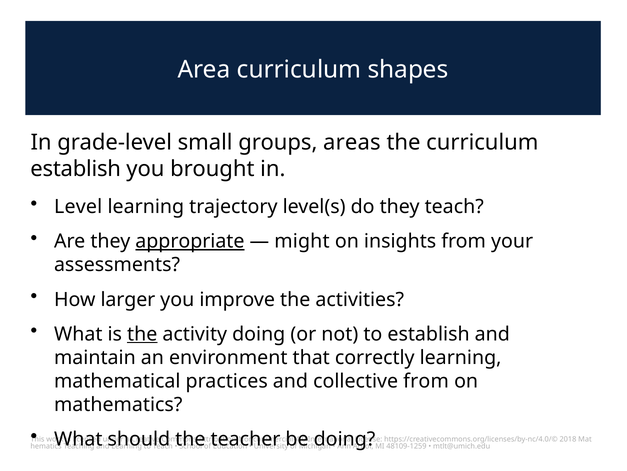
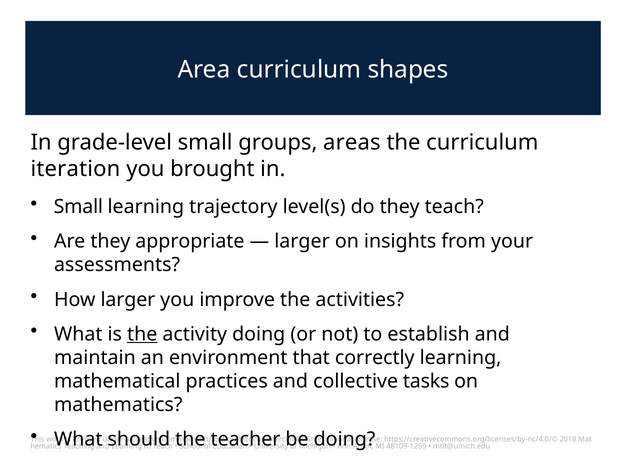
establish at (76, 169): establish -> iteration
Level at (78, 207): Level -> Small
appropriate underline: present -> none
might at (302, 241): might -> larger
collective from: from -> tasks
